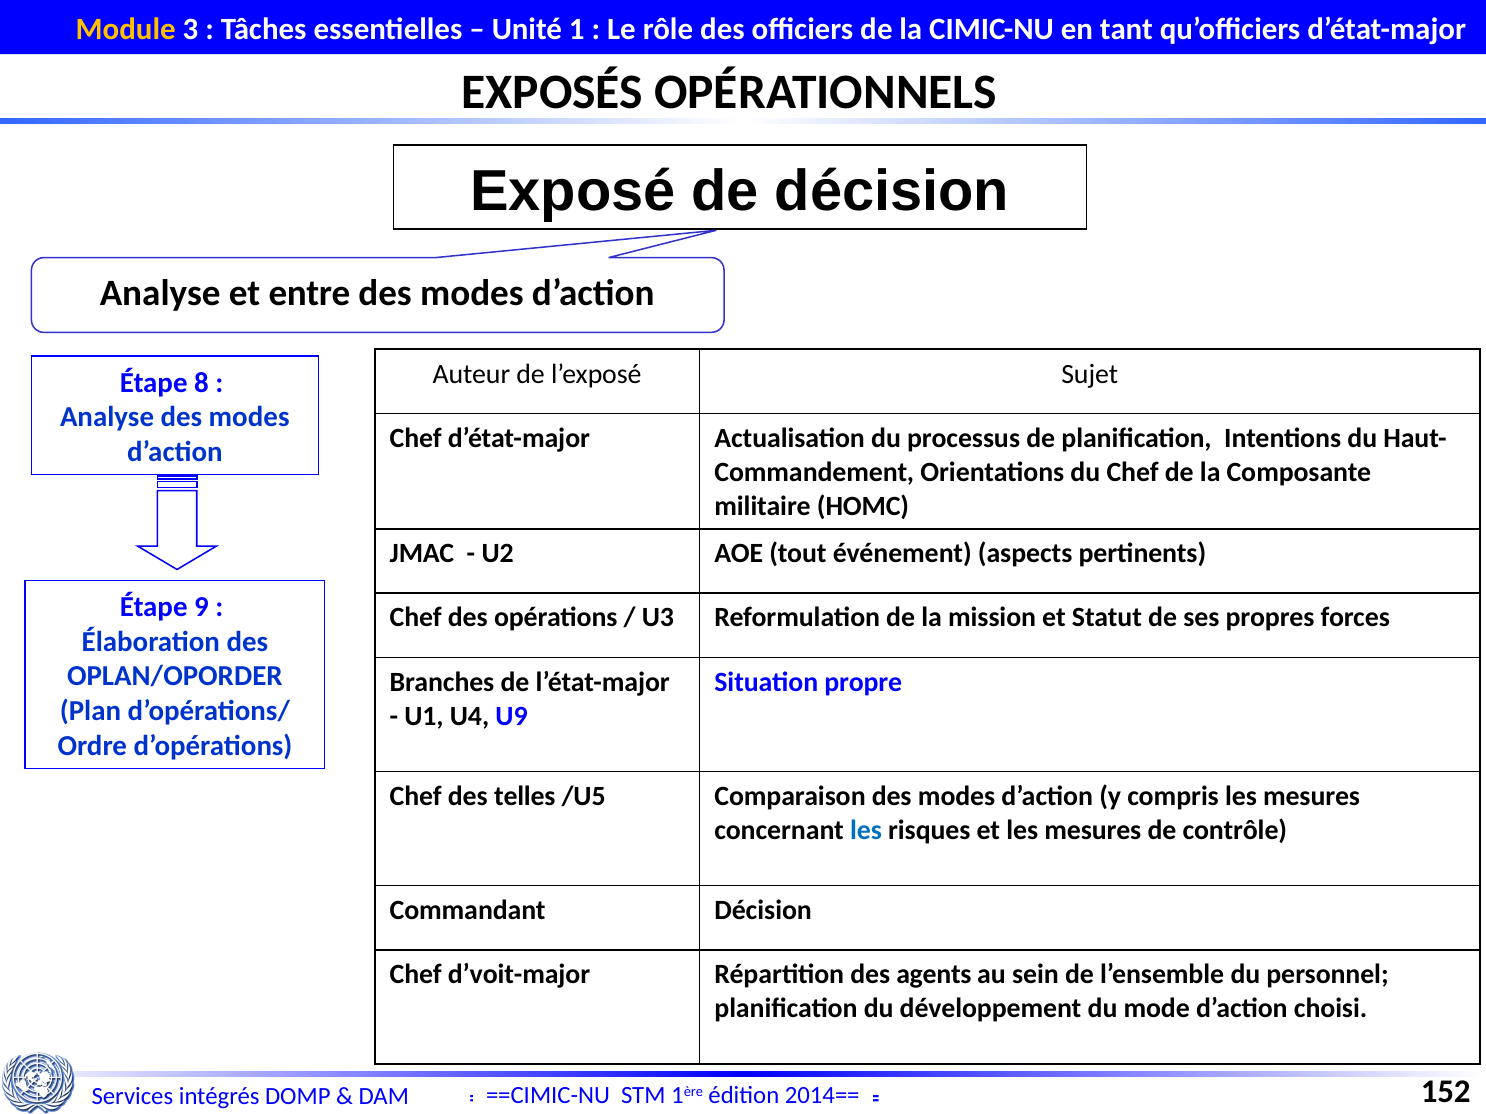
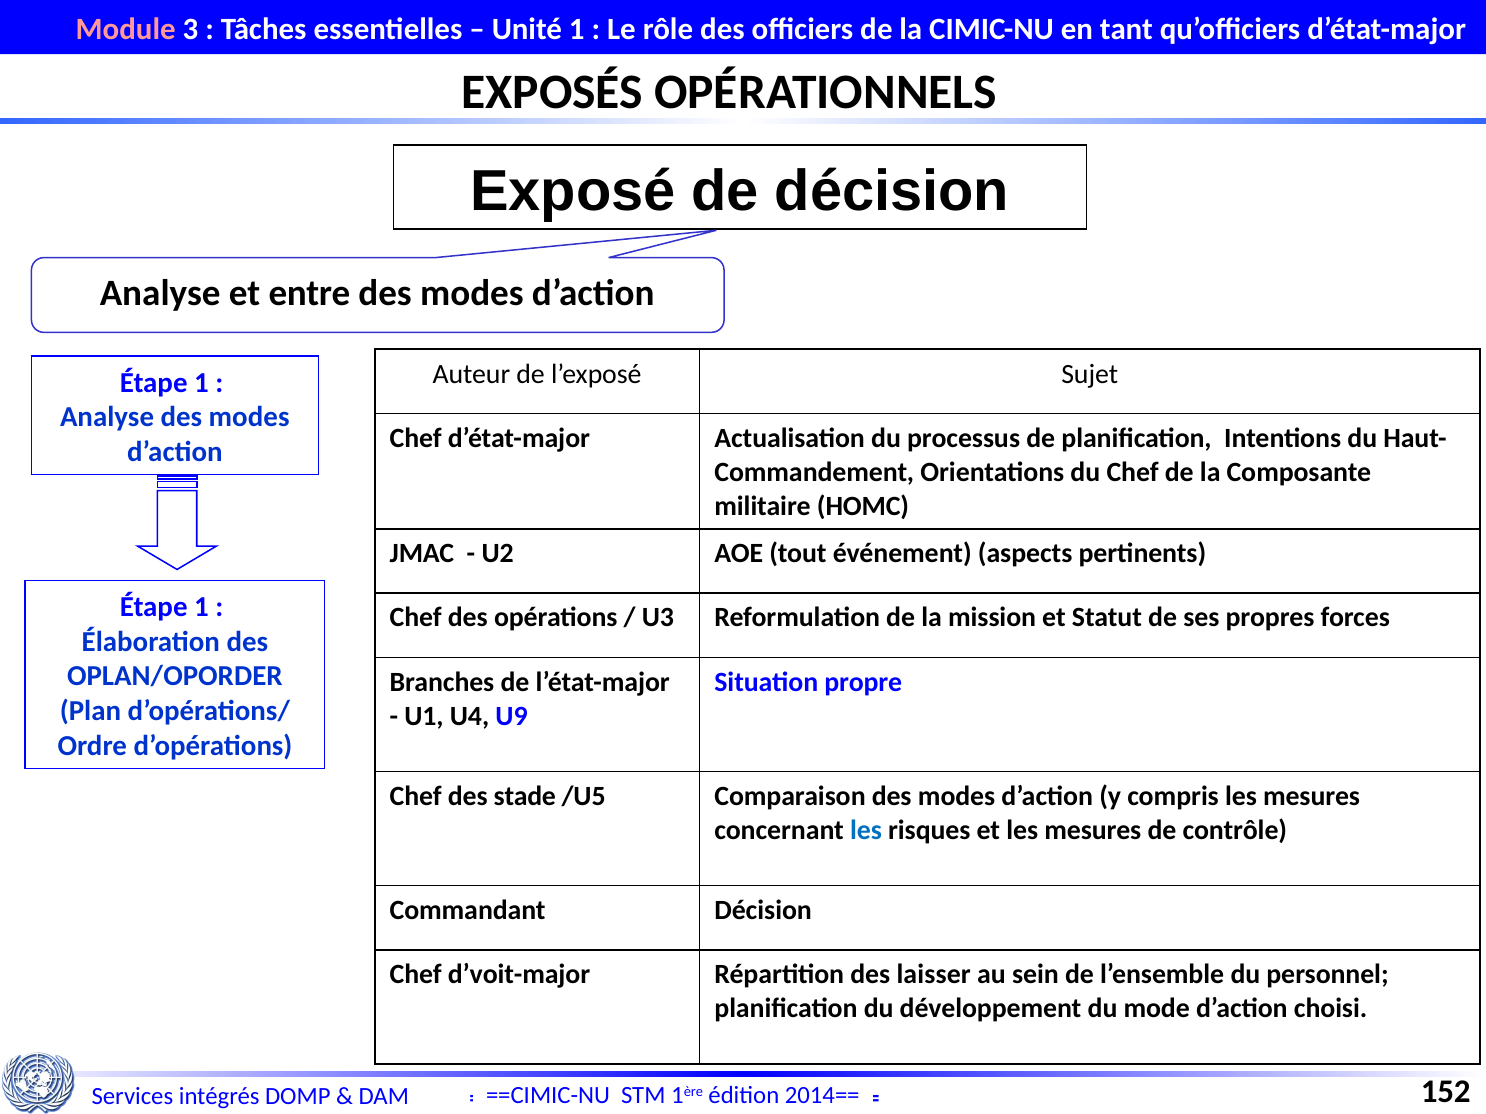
Module at (126, 30) colour: yellow -> pink
8 at (201, 383): 8 -> 1
9 at (201, 607): 9 -> 1
telles: telles -> stade
agents: agents -> laisser
